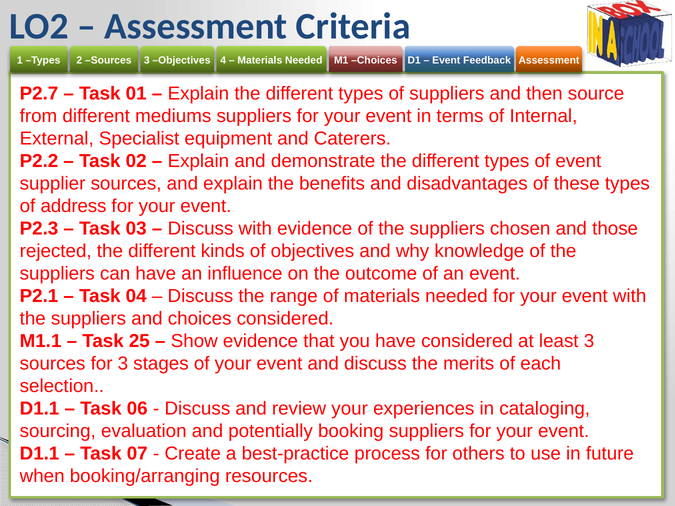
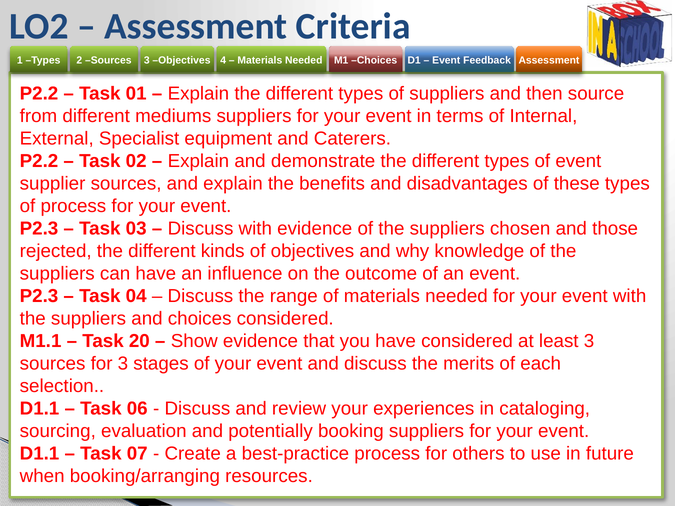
P2.7 at (39, 94): P2.7 -> P2.2
of address: address -> process
P2.1 at (39, 296): P2.1 -> P2.3
25: 25 -> 20
